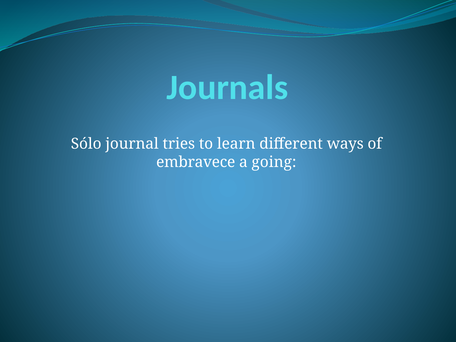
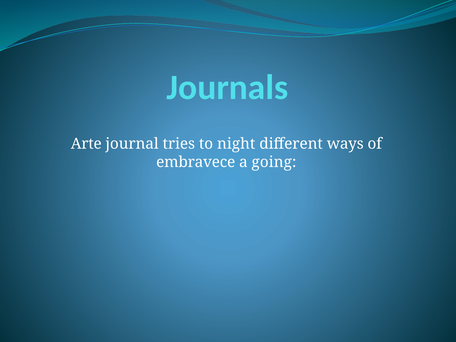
Sólo: Sólo -> Arte
learn: learn -> night
